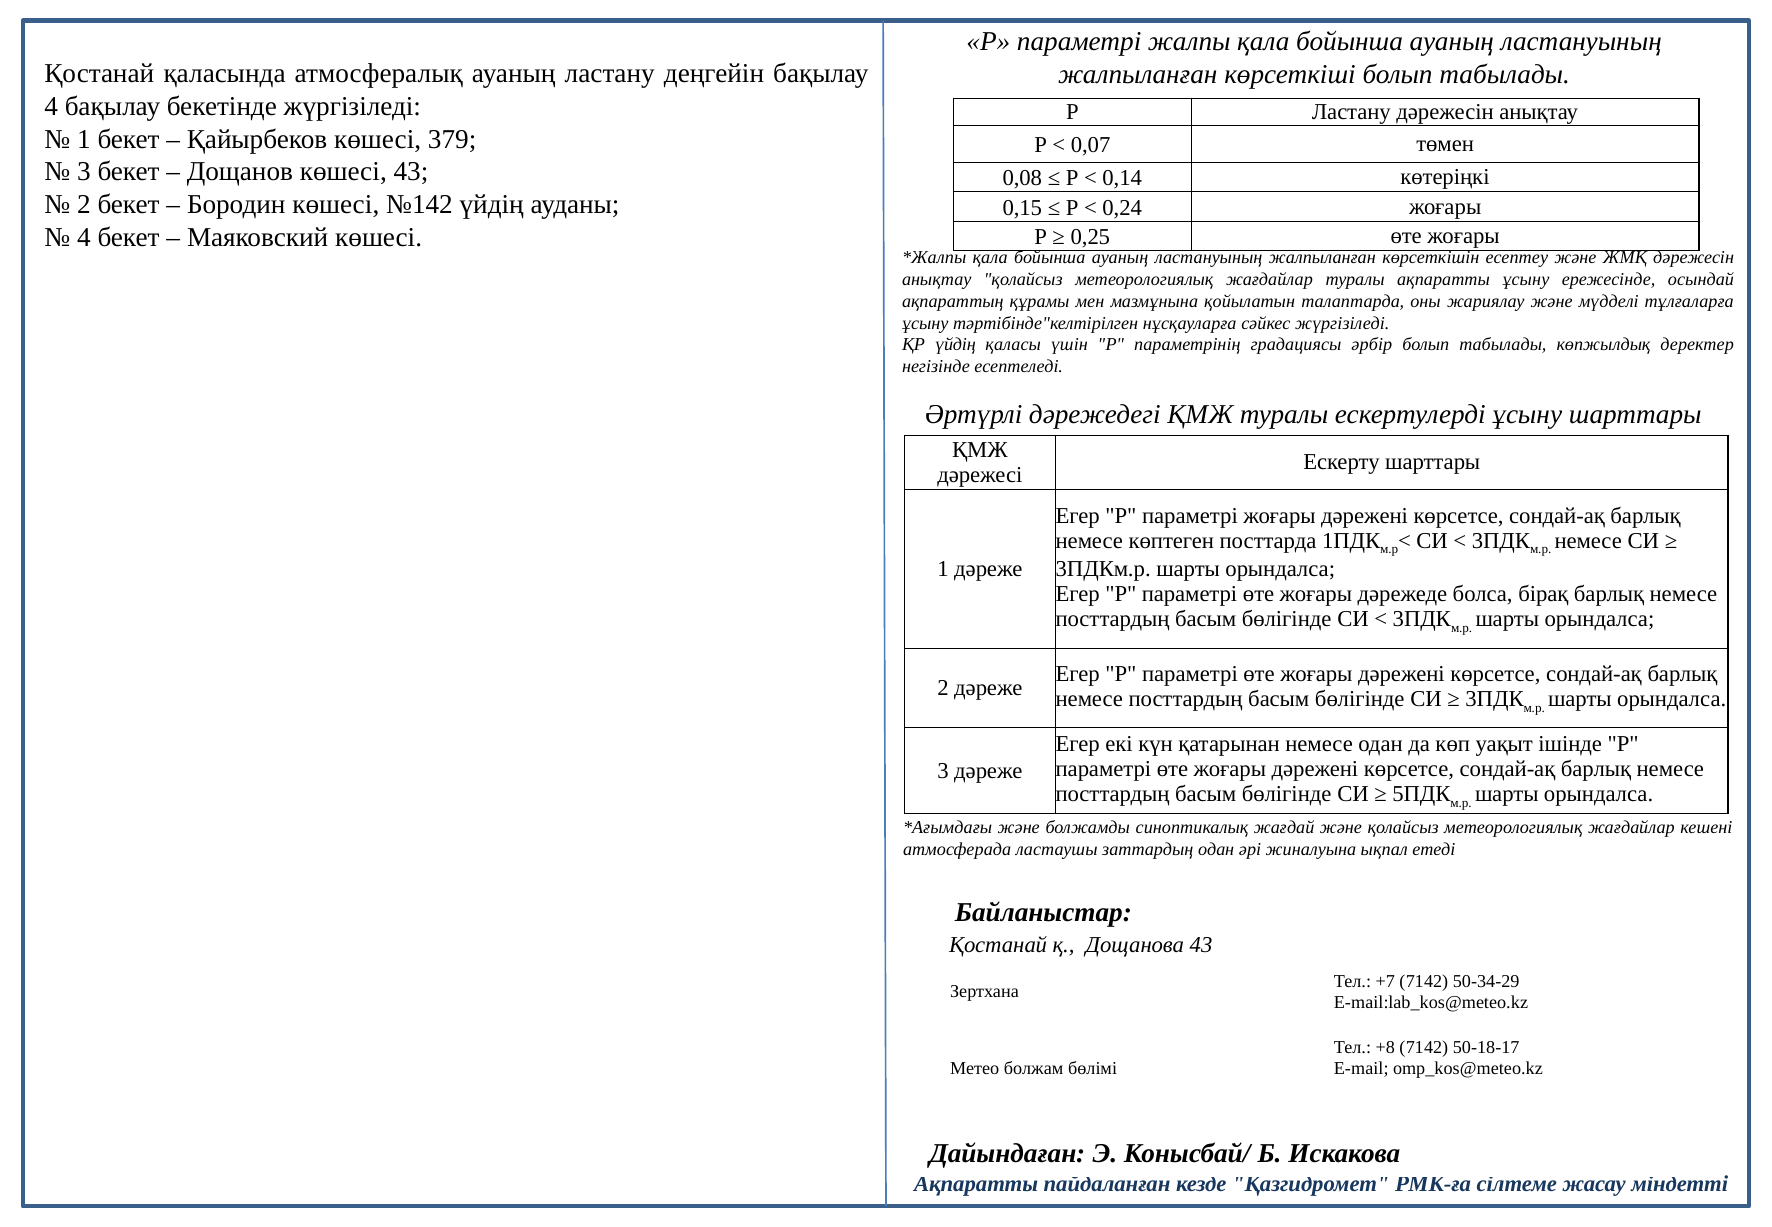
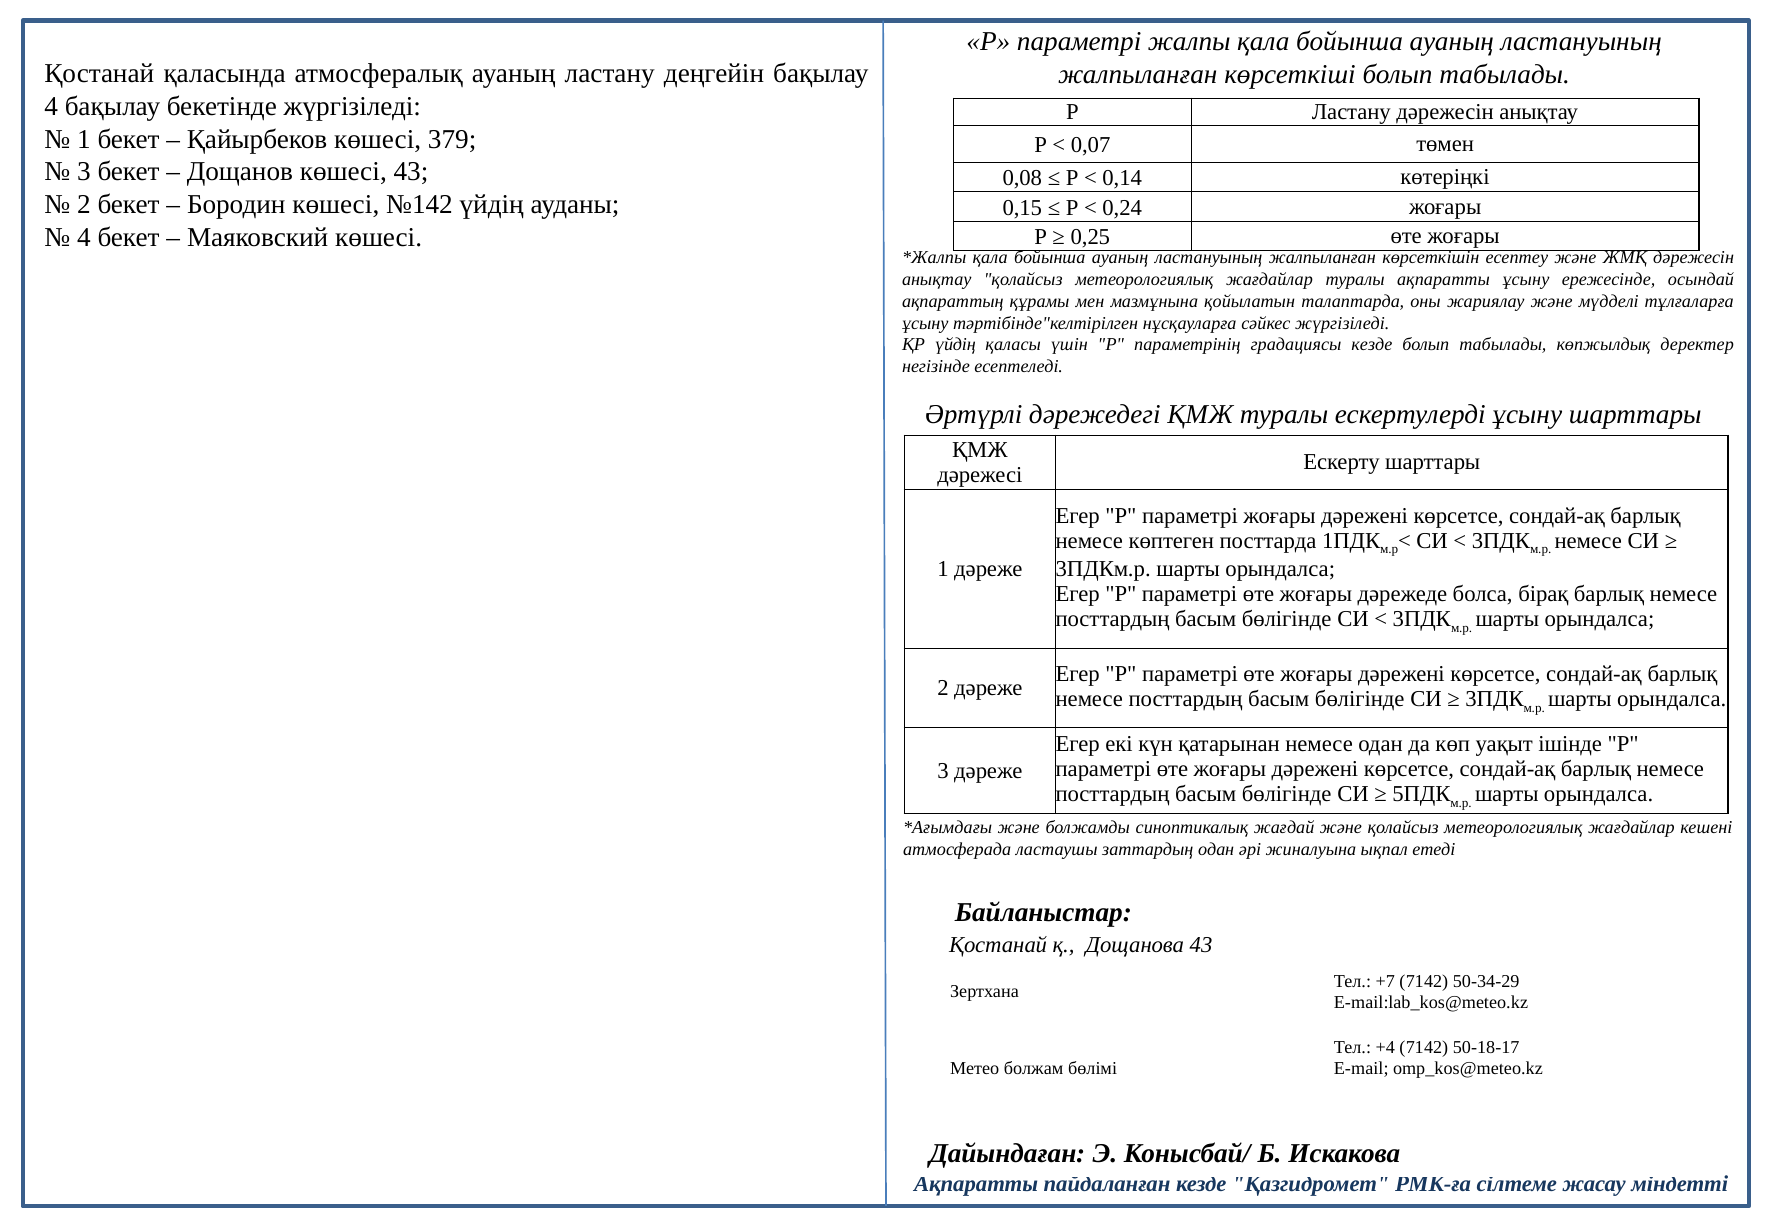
градациясы әрбір: әрбір -> кезде
+8: +8 -> +4
